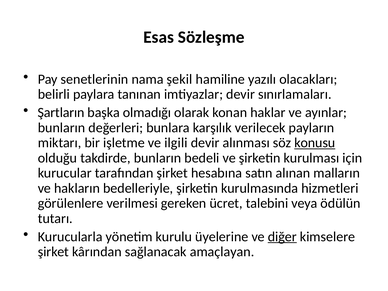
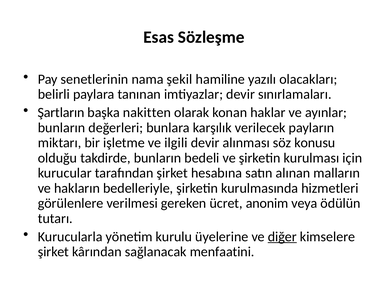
olmadığı: olmadığı -> nakitten
konusu underline: present -> none
talebini: talebini -> anonim
amaçlayan: amaçlayan -> menfaatini
